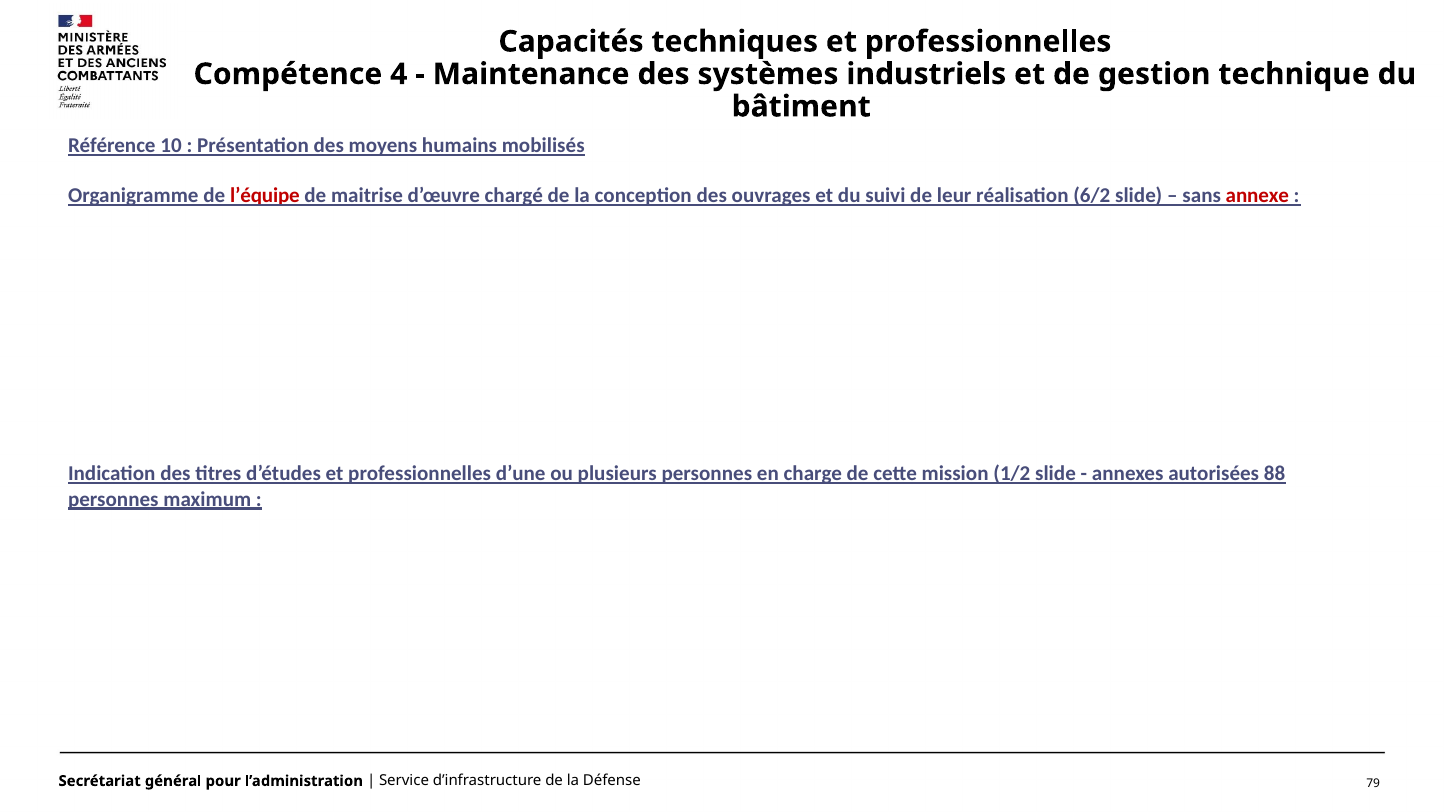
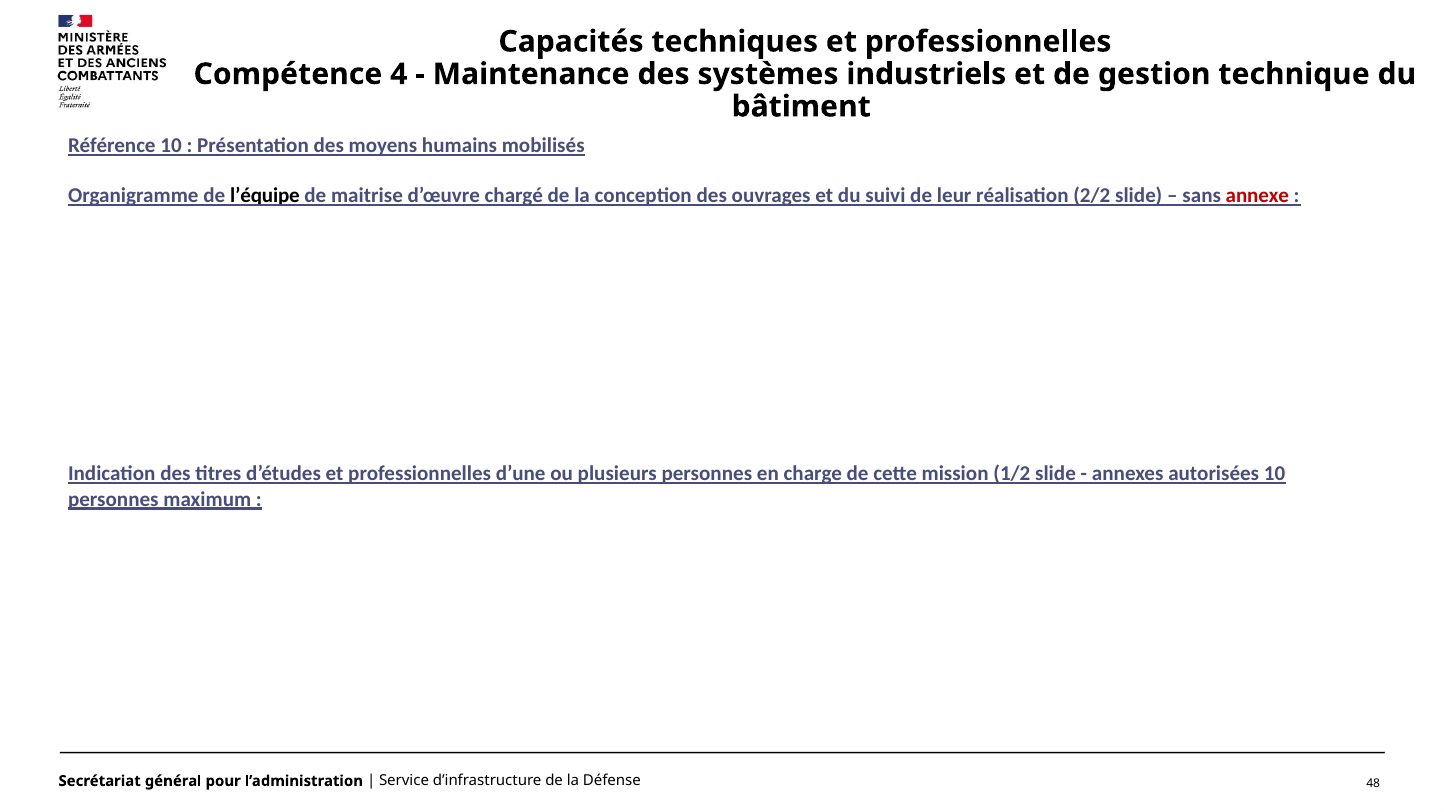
l’équipe colour: red -> black
6/2: 6/2 -> 2/2
autorisées 88: 88 -> 10
79: 79 -> 48
